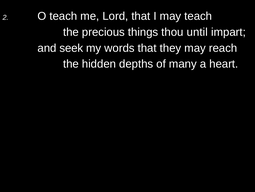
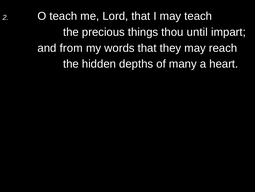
seek: seek -> from
